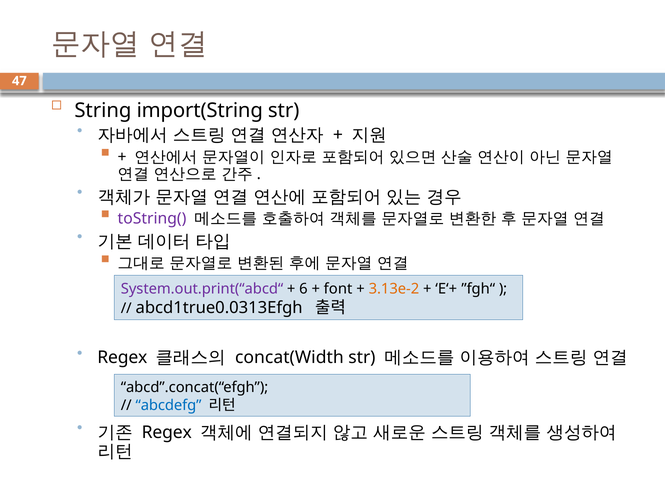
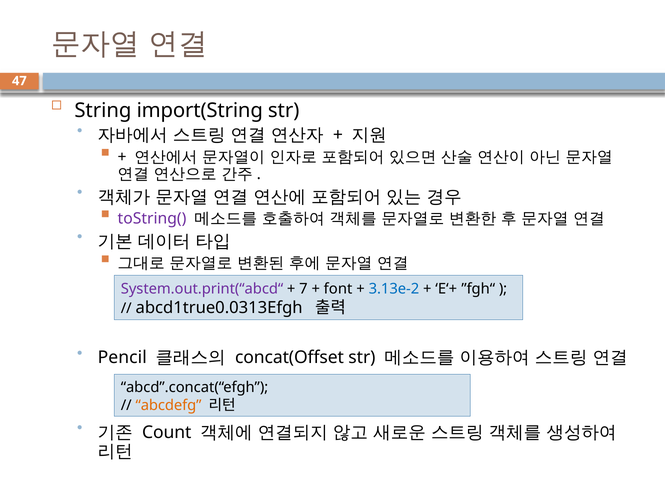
6: 6 -> 7
3.13e-2 colour: orange -> blue
Regex at (122, 357): Regex -> Pencil
concat(Width: concat(Width -> concat(Offset
abcdefg colour: blue -> orange
Regex at (167, 432): Regex -> Count
